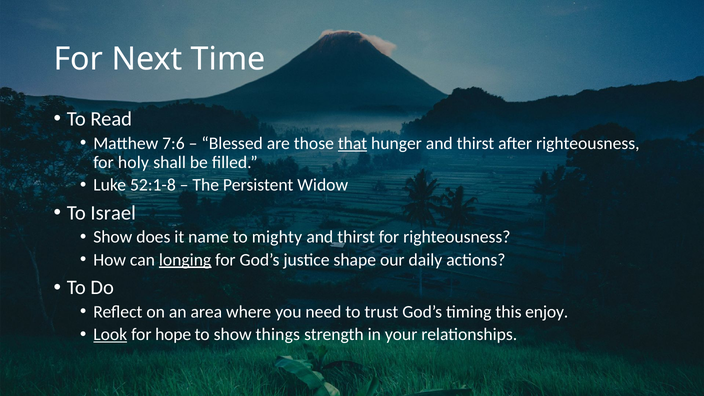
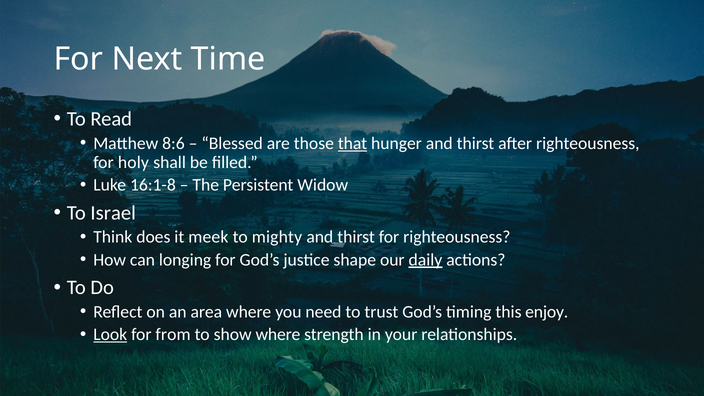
7:6: 7:6 -> 8:6
52:1-8: 52:1-8 -> 16:1-8
Show at (113, 237): Show -> Think
name: name -> meek
longing underline: present -> none
daily underline: none -> present
hope: hope -> from
show things: things -> where
